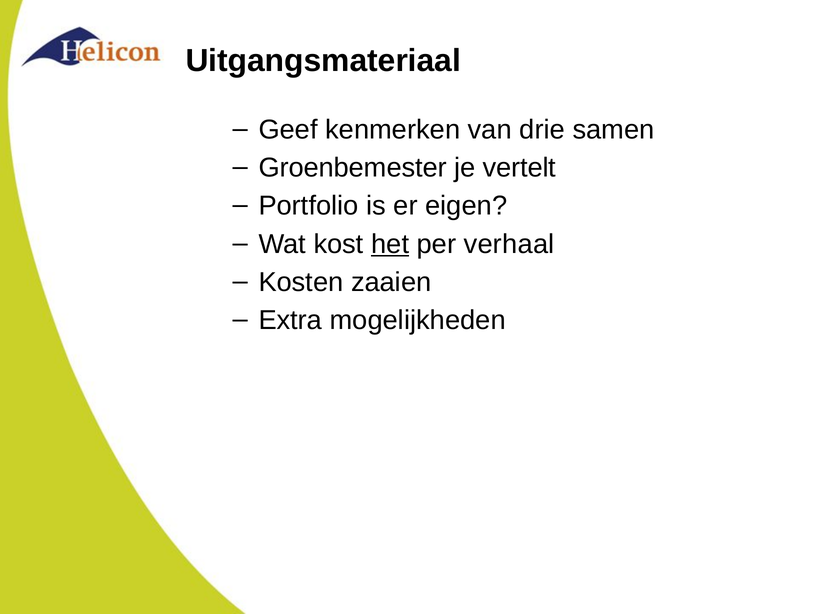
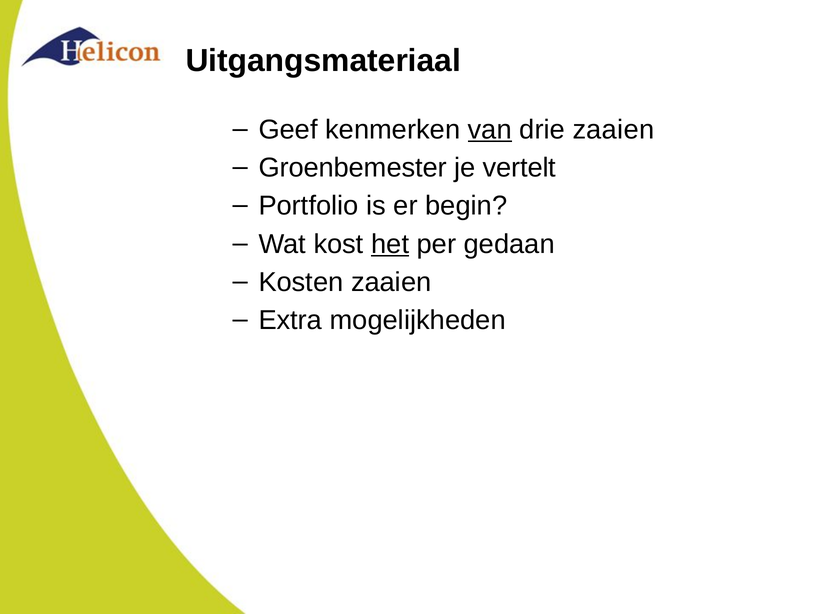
van underline: none -> present
drie samen: samen -> zaaien
eigen: eigen -> begin
verhaal: verhaal -> gedaan
